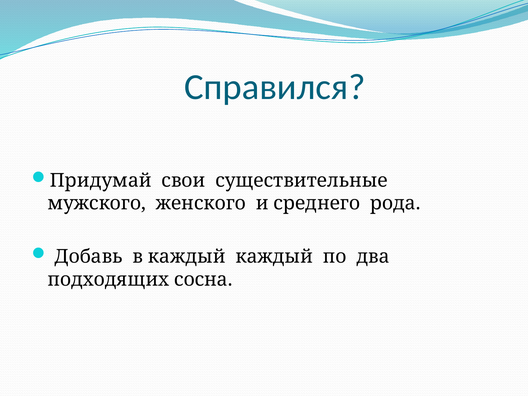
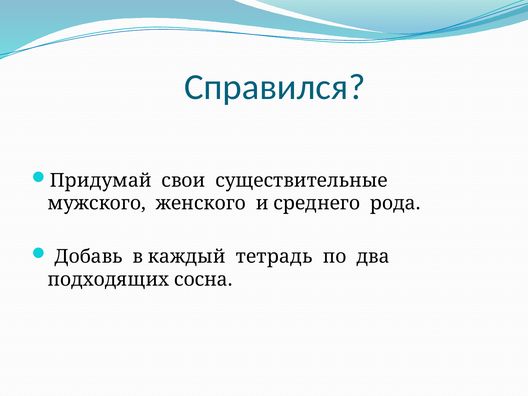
каждый каждый: каждый -> тетрадь
